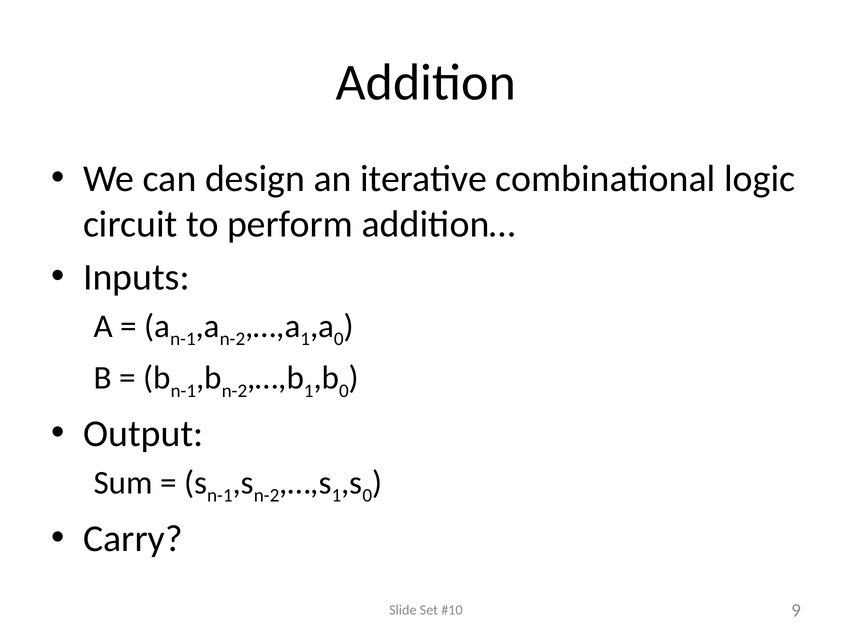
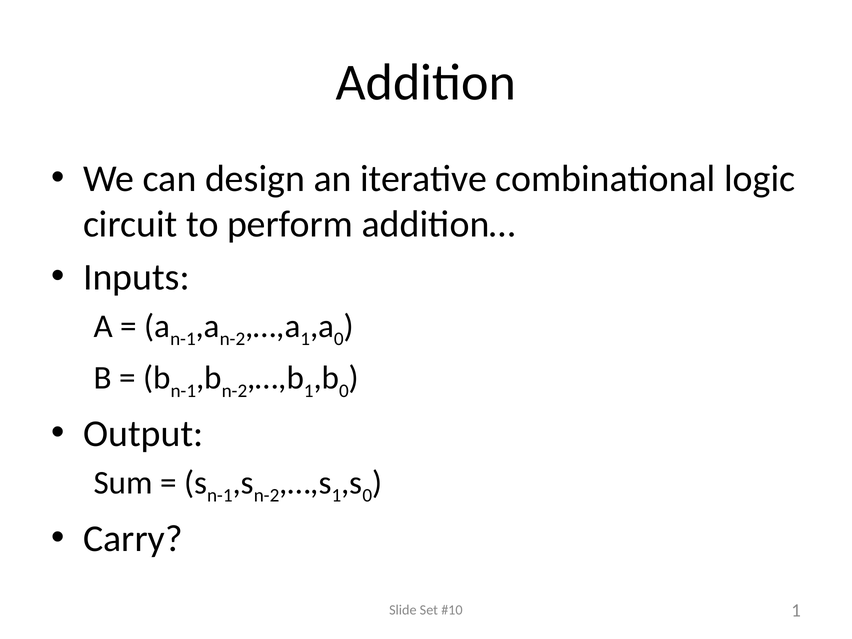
9 at (796, 610): 9 -> 1
